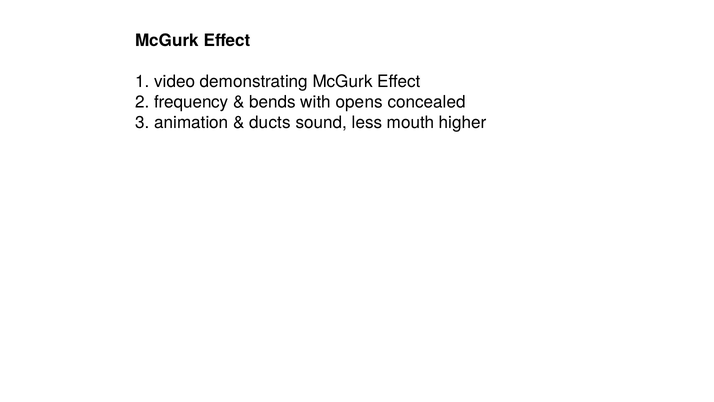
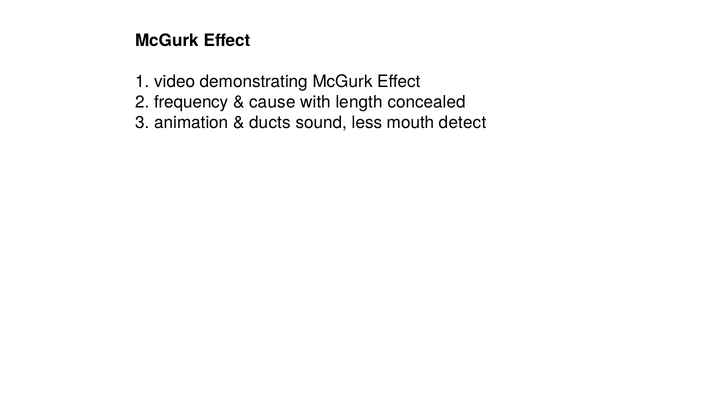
bends: bends -> cause
opens: opens -> length
higher: higher -> detect
